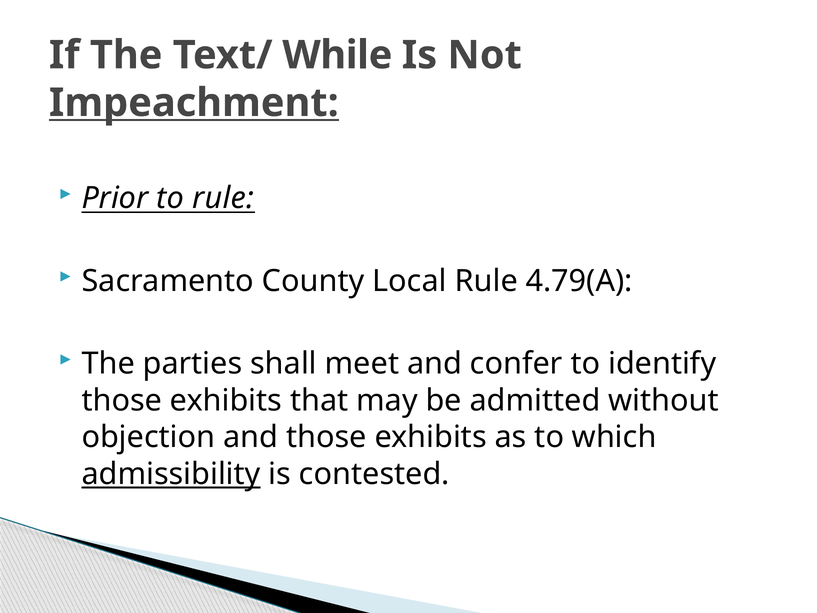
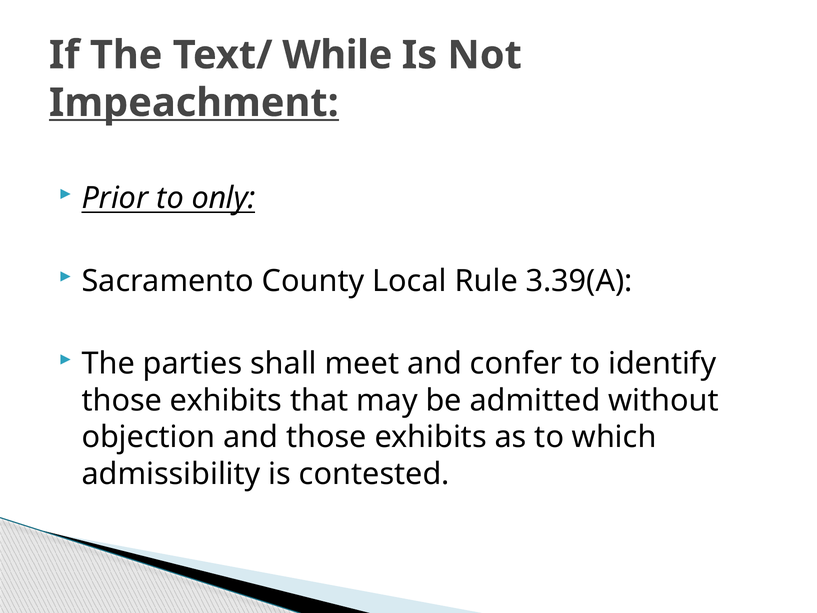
to rule: rule -> only
4.79(A: 4.79(A -> 3.39(A
admissibility underline: present -> none
